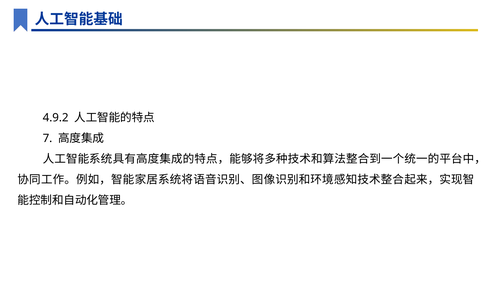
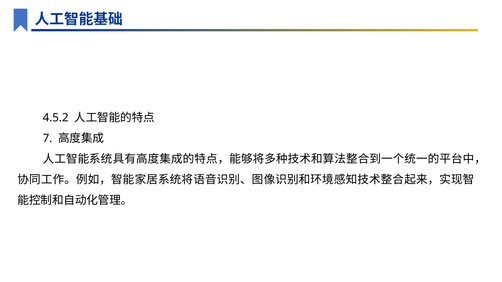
4.9.2: 4.9.2 -> 4.5.2
